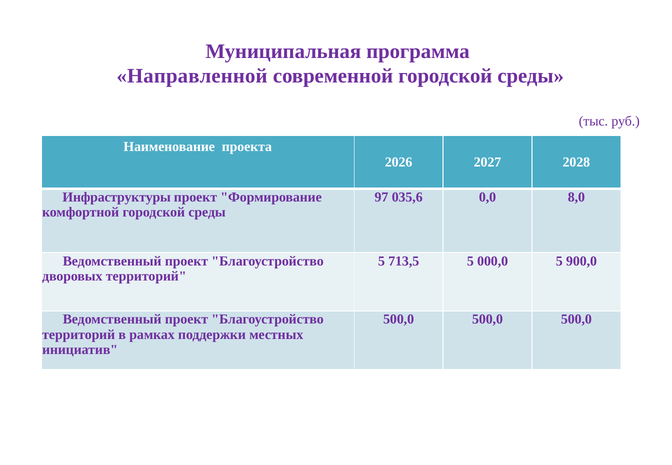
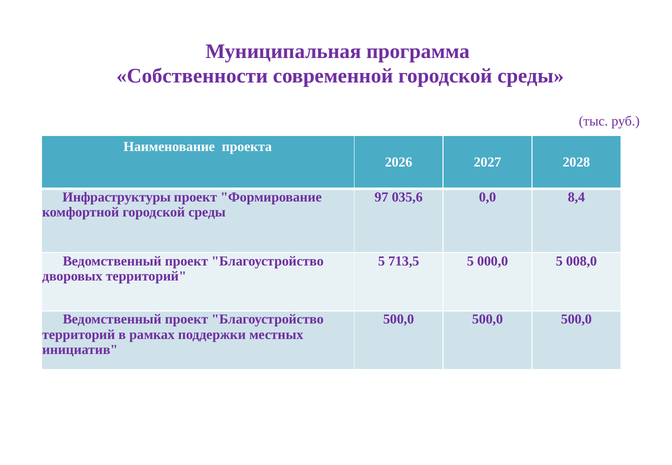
Направленной: Направленной -> Собственности
8,0: 8,0 -> 8,4
900,0: 900,0 -> 008,0
